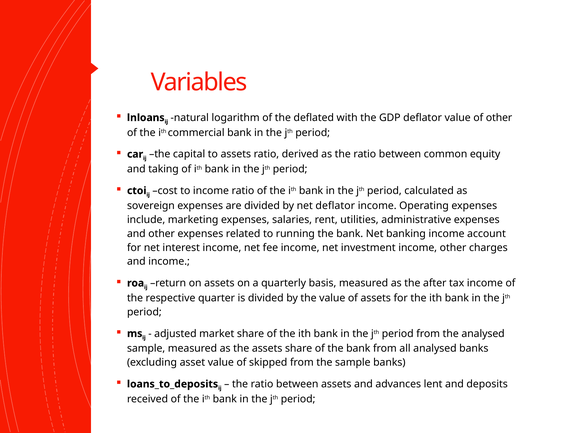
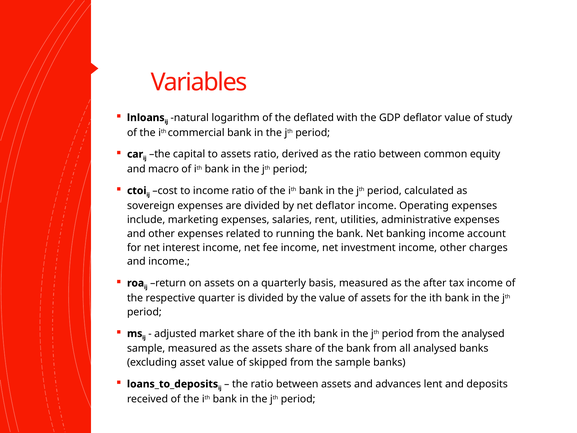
of other: other -> study
taking: taking -> macro
